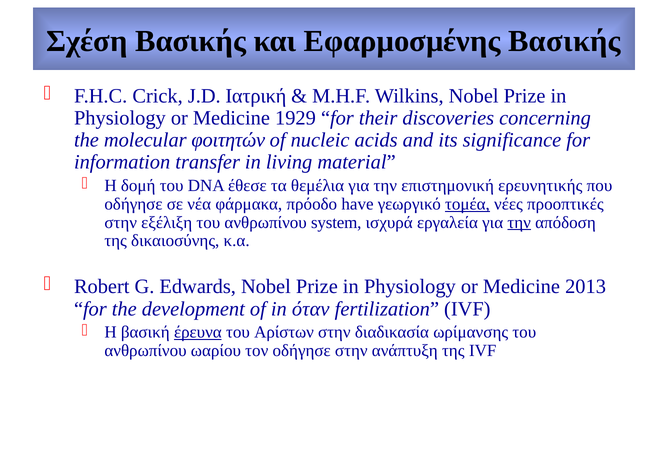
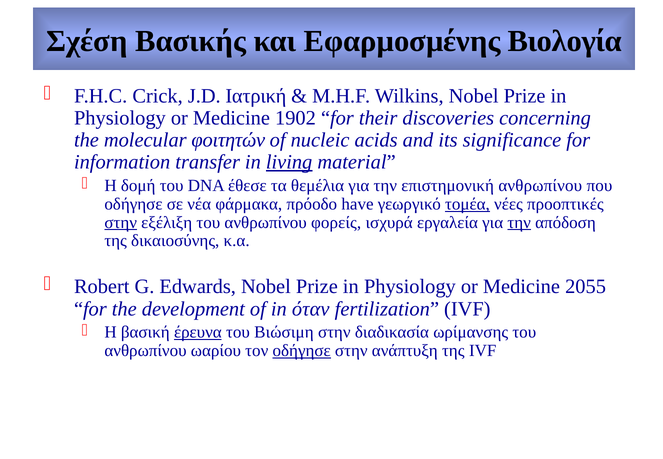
Εφαρμοσμένης Βασικής: Βασικής -> Βιολογία
1929: 1929 -> 1902
living underline: none -> present
επιστημονική ερευνητικής: ερευνητικής -> ανθρωπίνου
στην at (121, 222) underline: none -> present
system: system -> φορείς
2013: 2013 -> 2055
Αρίστων: Αρίστων -> Βιώσιμη
οδήγησε at (302, 351) underline: none -> present
